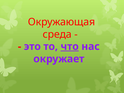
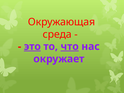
это underline: none -> present
